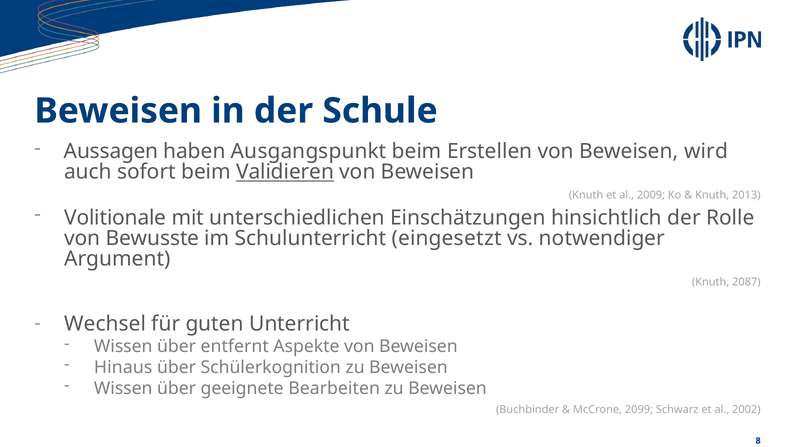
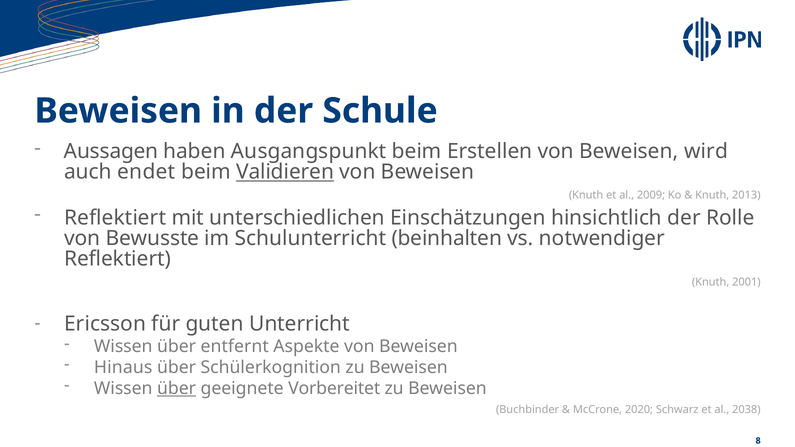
sofort: sofort -> endet
Volitionale at (115, 218): Volitionale -> Reflektiert
eingesetzt: eingesetzt -> beinhalten
Argument at (117, 259): Argument -> Reflektiert
2087: 2087 -> 2001
Wechsel: Wechsel -> Ericsson
über at (177, 388) underline: none -> present
Bearbeiten: Bearbeiten -> Vorbereitet
2099: 2099 -> 2020
2002: 2002 -> 2038
